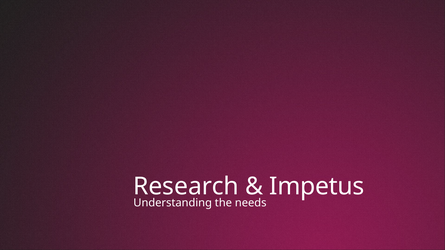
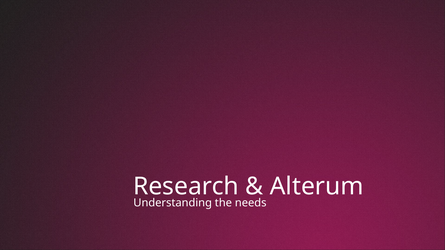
Impetus: Impetus -> Alterum
